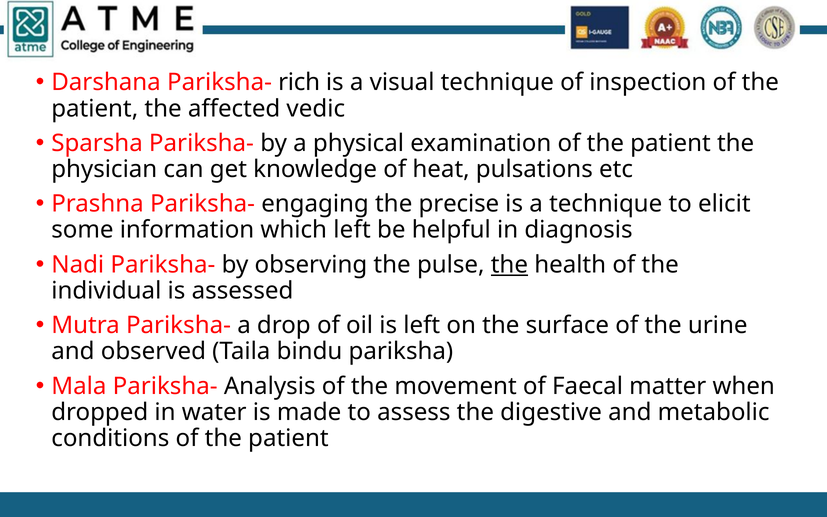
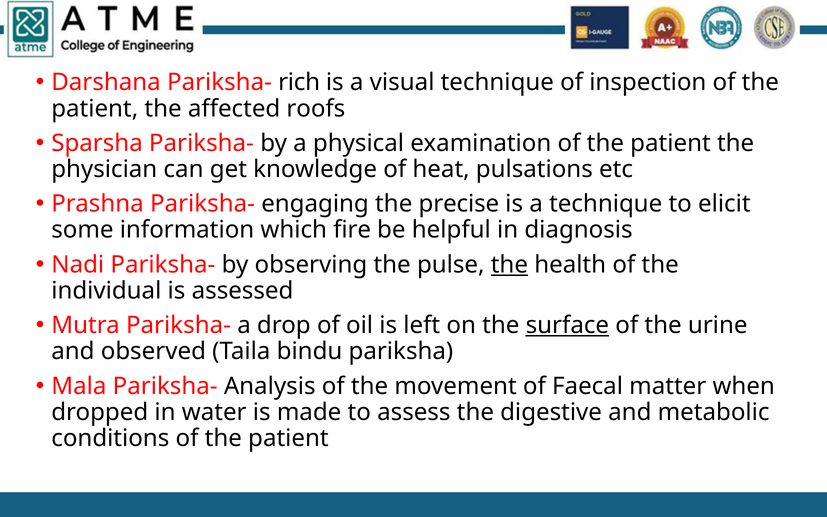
vedic: vedic -> roofs
which left: left -> fire
surface underline: none -> present
